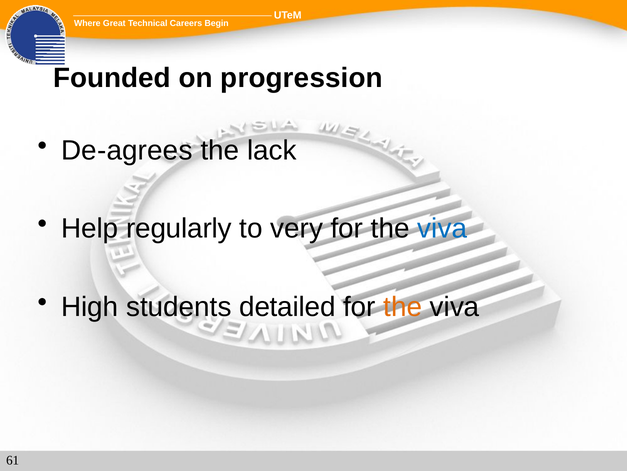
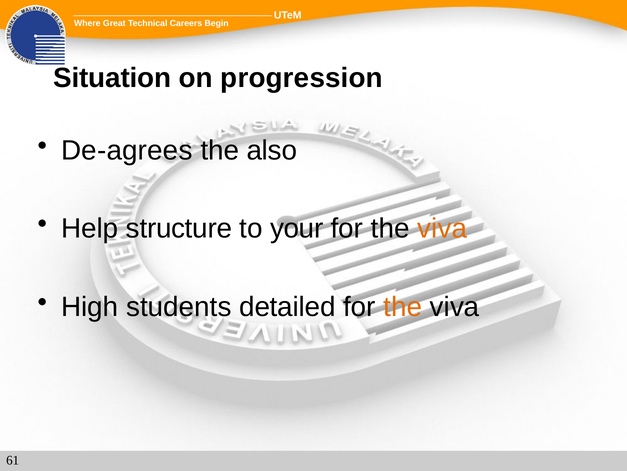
Founded: Founded -> Situation
lack: lack -> also
regularly: regularly -> structure
very: very -> your
viva at (442, 228) colour: blue -> orange
